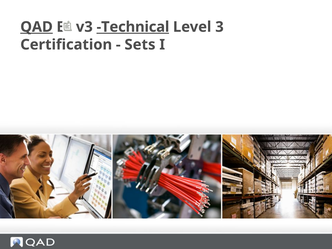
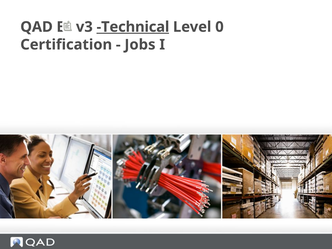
QAD underline: present -> none
3: 3 -> 0
Sets: Sets -> Jobs
